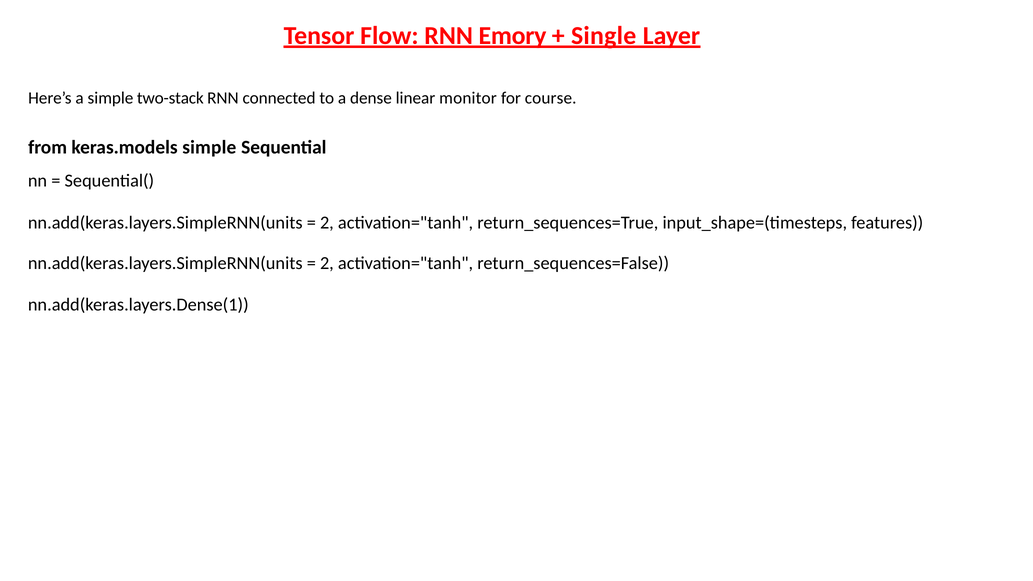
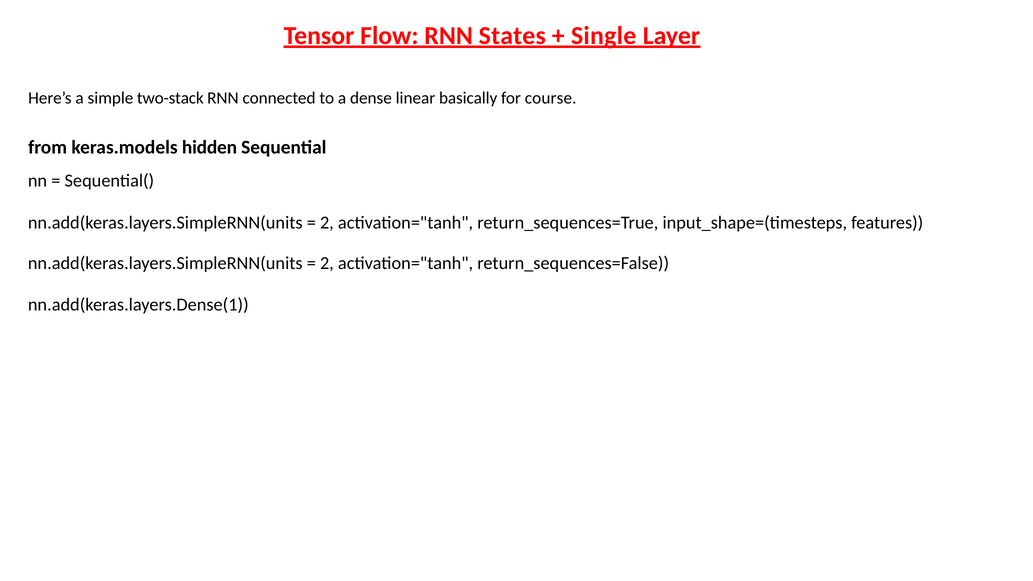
Emory: Emory -> States
monitor: monitor -> basically
keras.models simple: simple -> hidden
